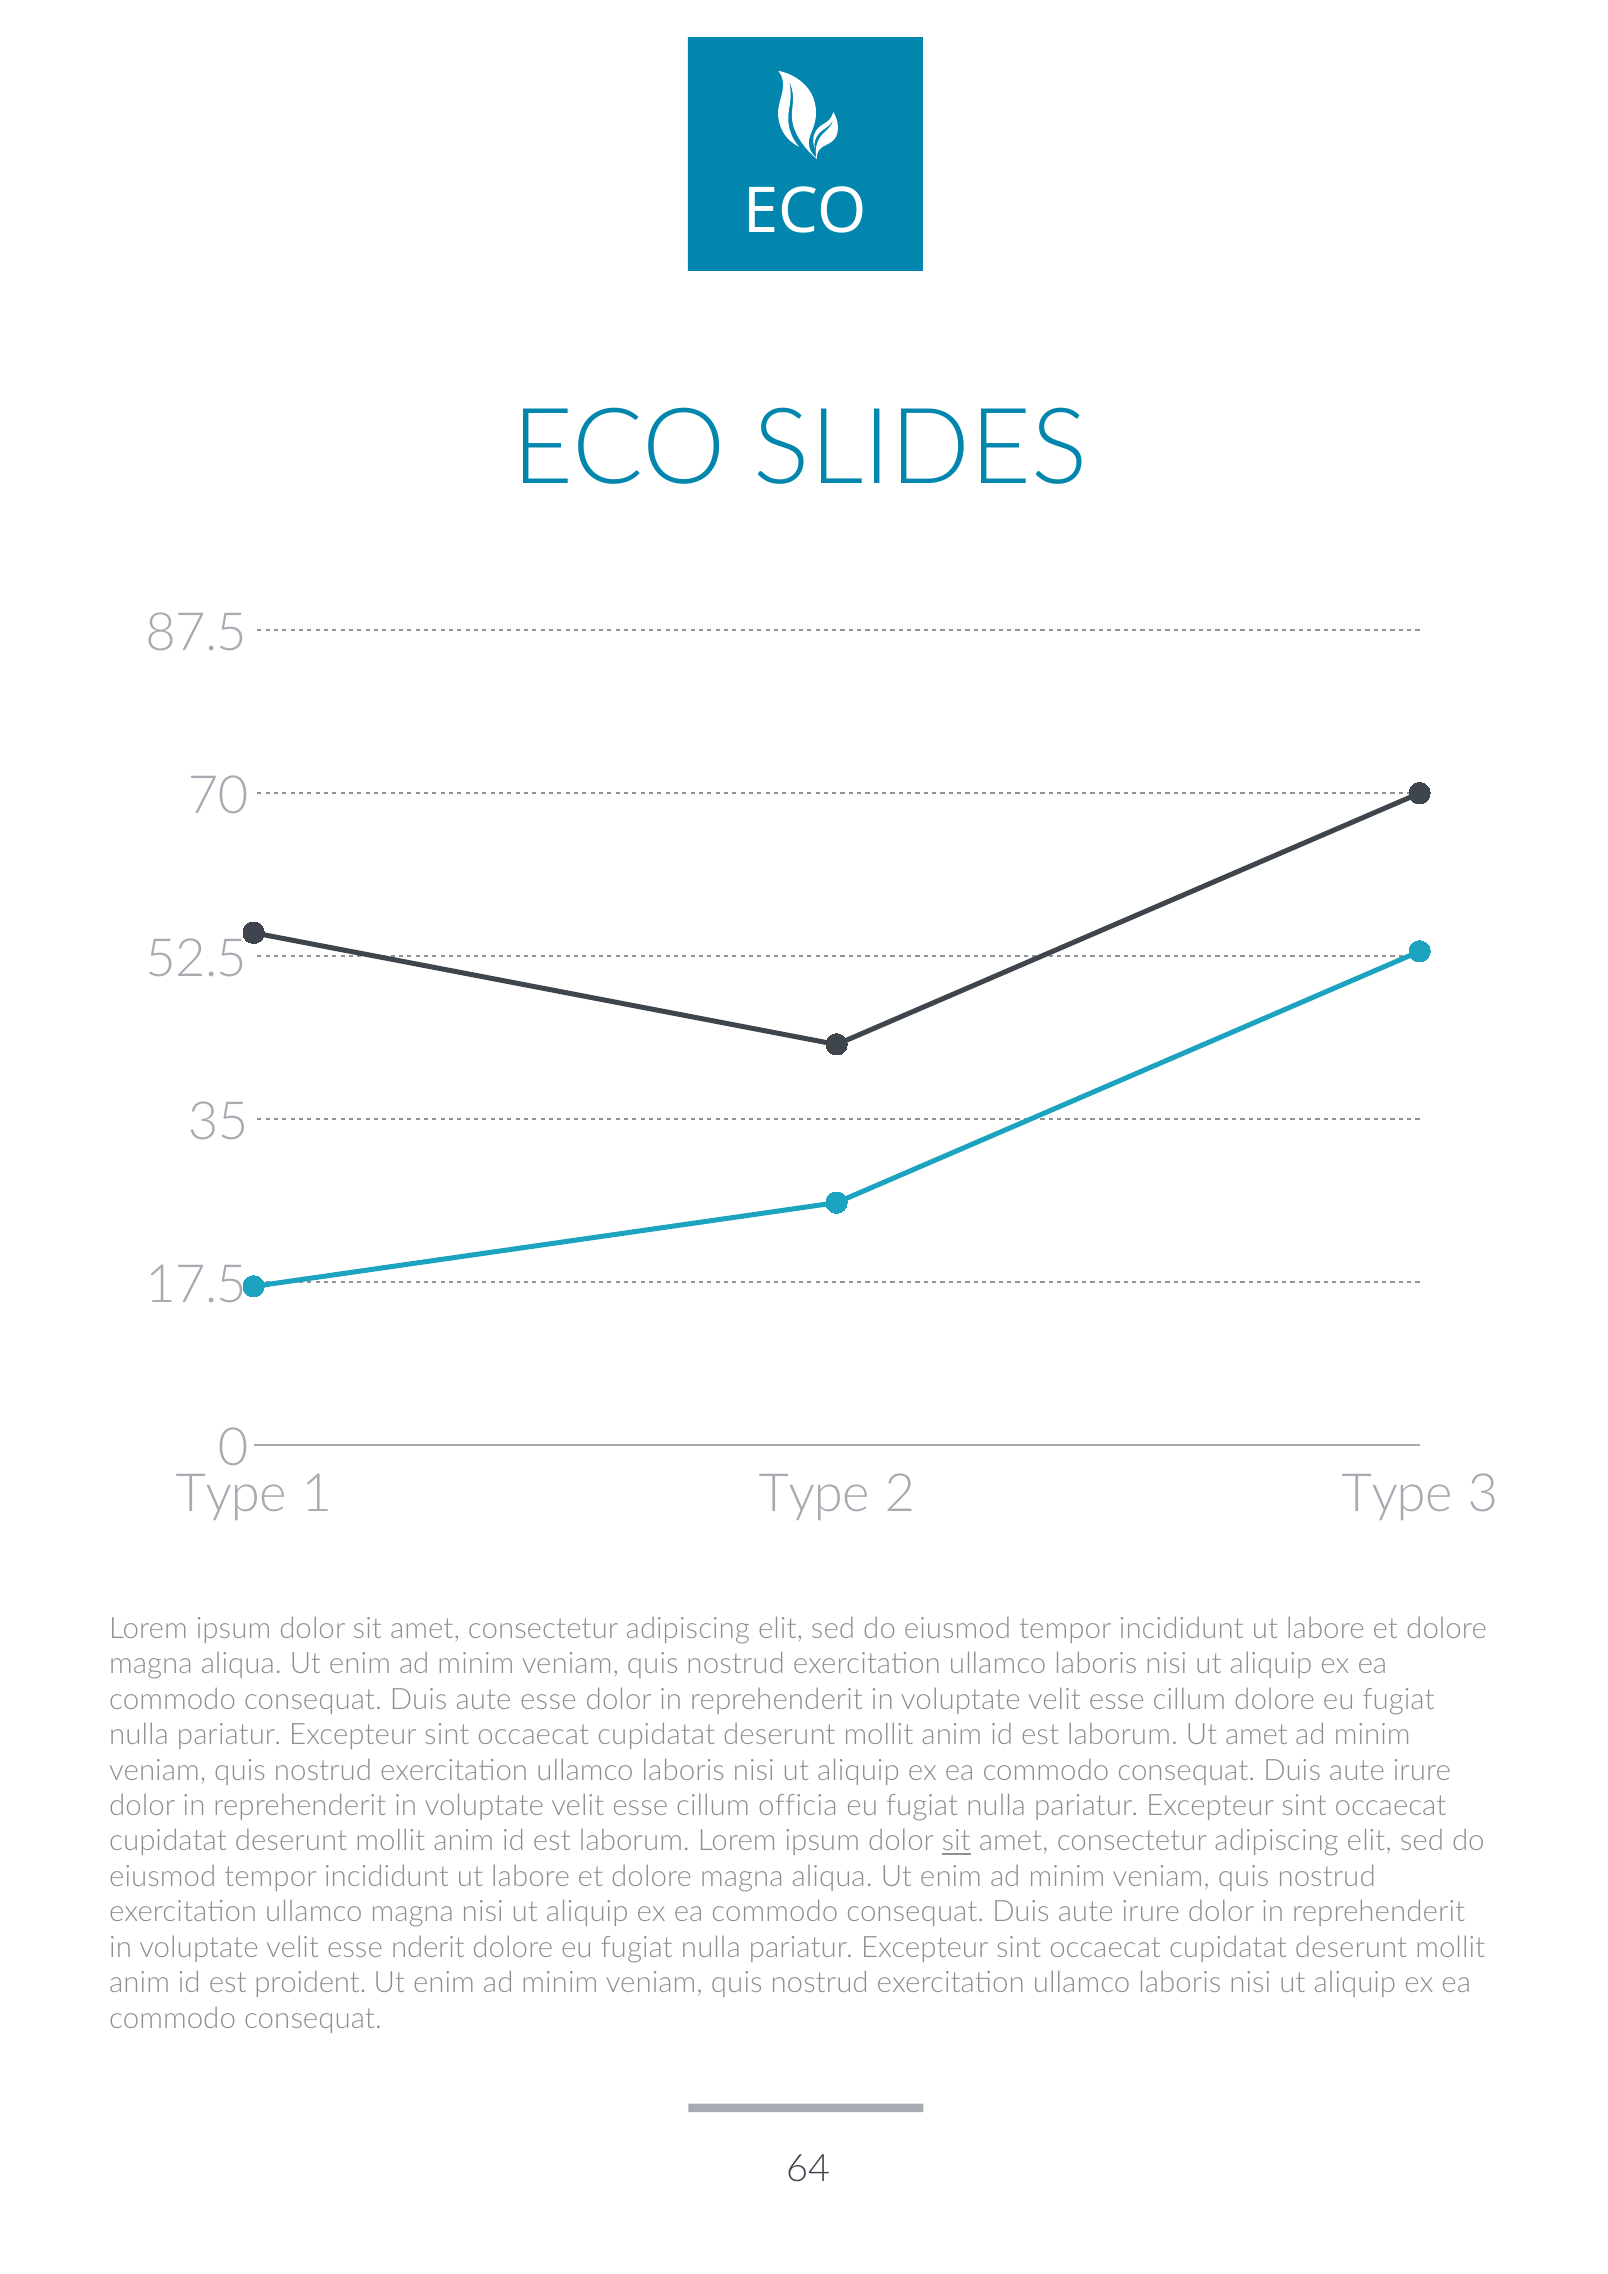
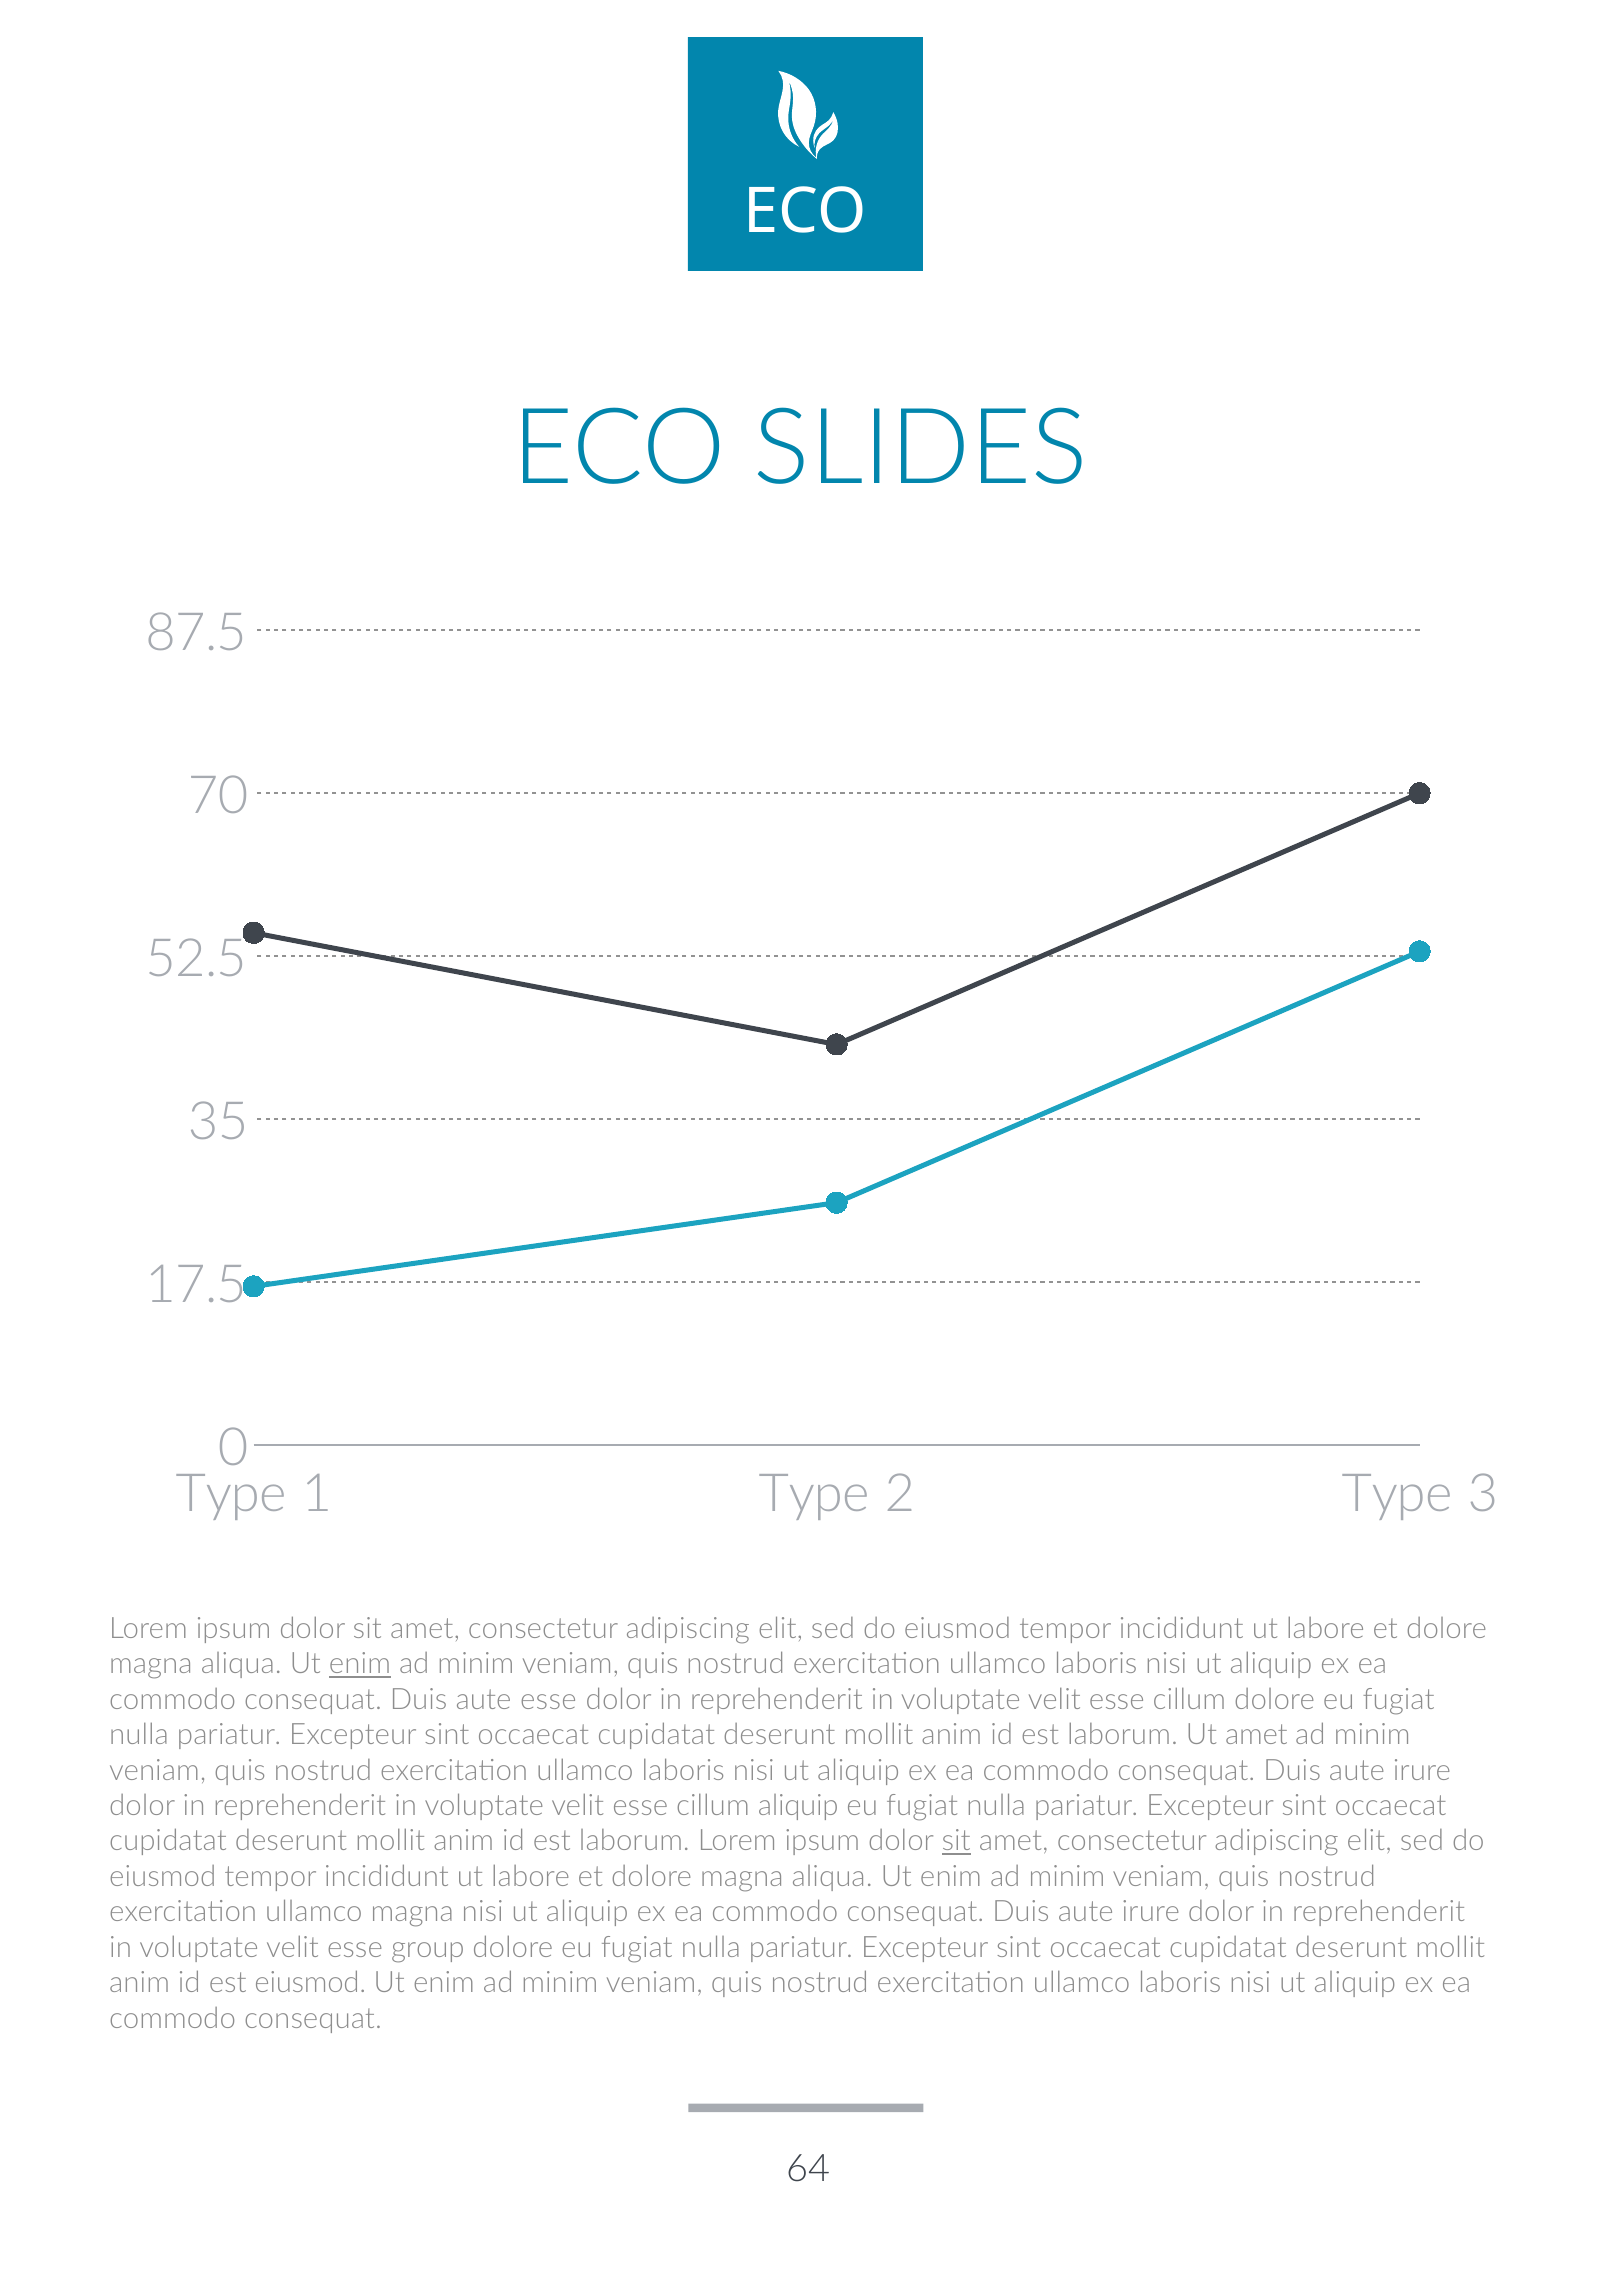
enim at (360, 1663) underline: none -> present
cillum officia: officia -> aliquip
nderit: nderit -> group
est proident: proident -> eiusmod
